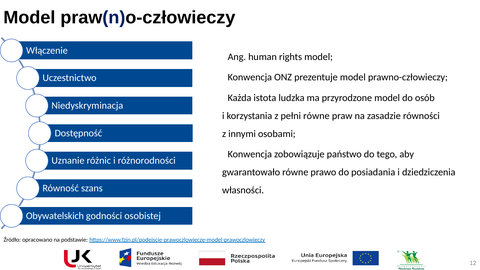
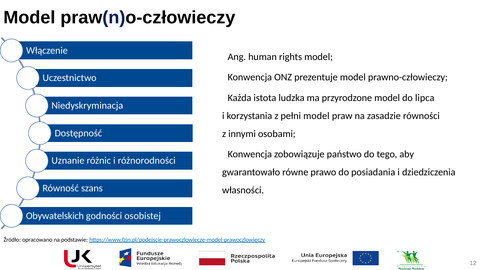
osób: osób -> lipca
pełni równe: równe -> model
